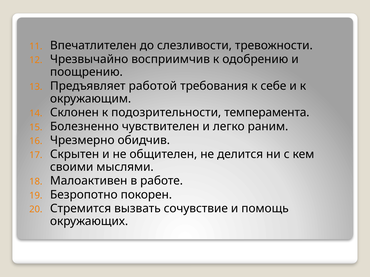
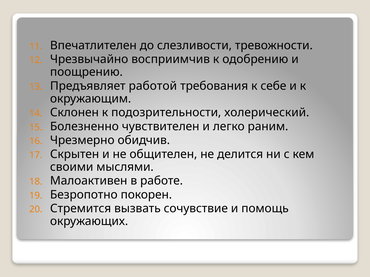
темперамента: темперамента -> холерический
